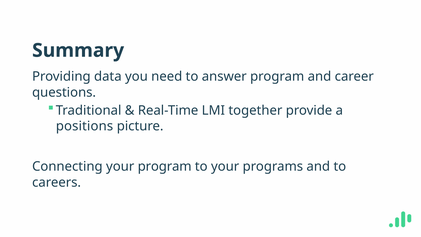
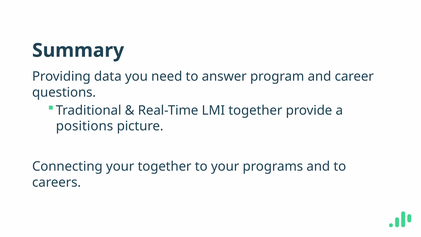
your program: program -> together
